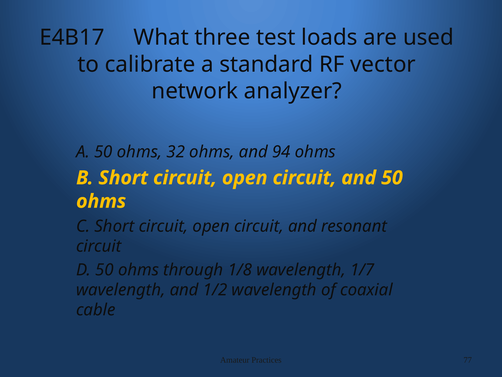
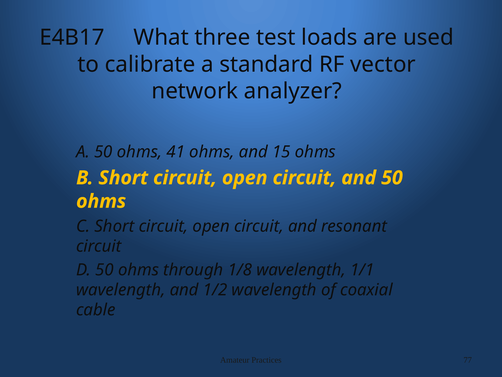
32: 32 -> 41
94: 94 -> 15
1/7: 1/7 -> 1/1
